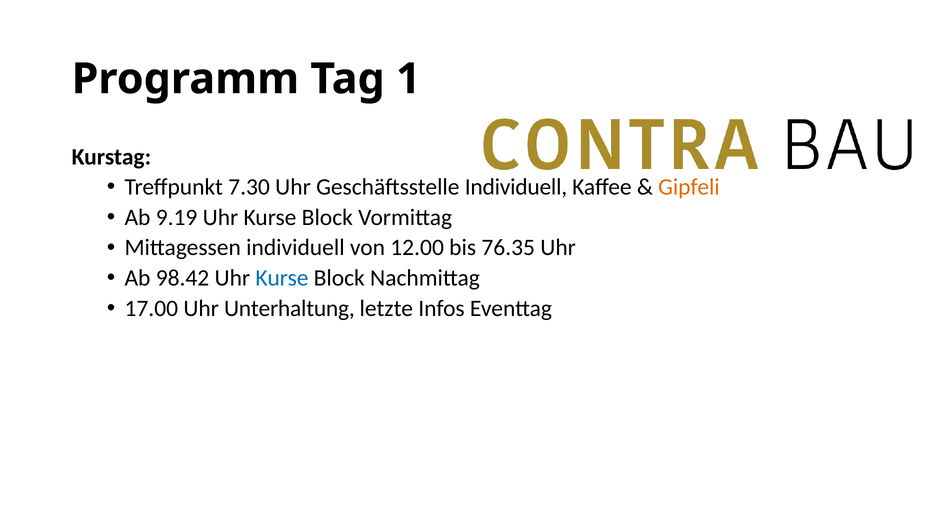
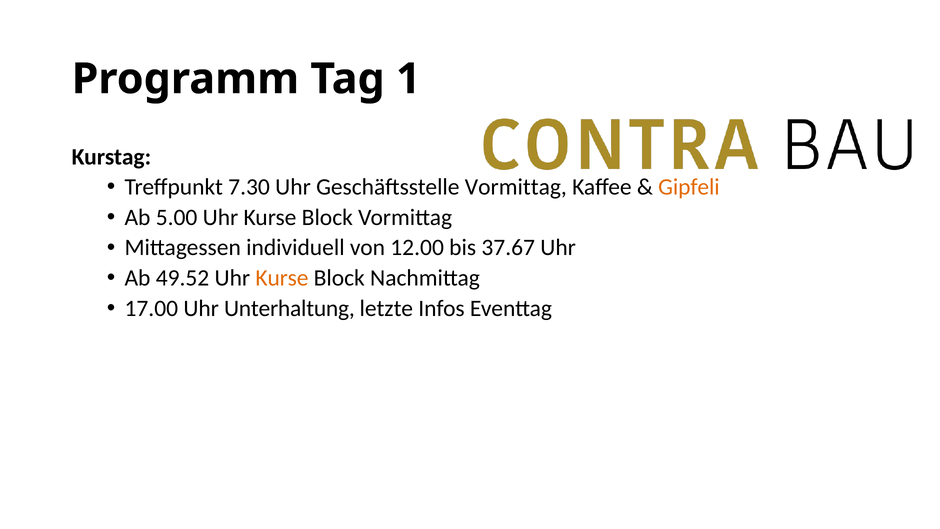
Geschäftsstelle Individuell: Individuell -> Vormittag
9.19: 9.19 -> 5.00
76.35: 76.35 -> 37.67
98.42: 98.42 -> 49.52
Kurse at (282, 278) colour: blue -> orange
